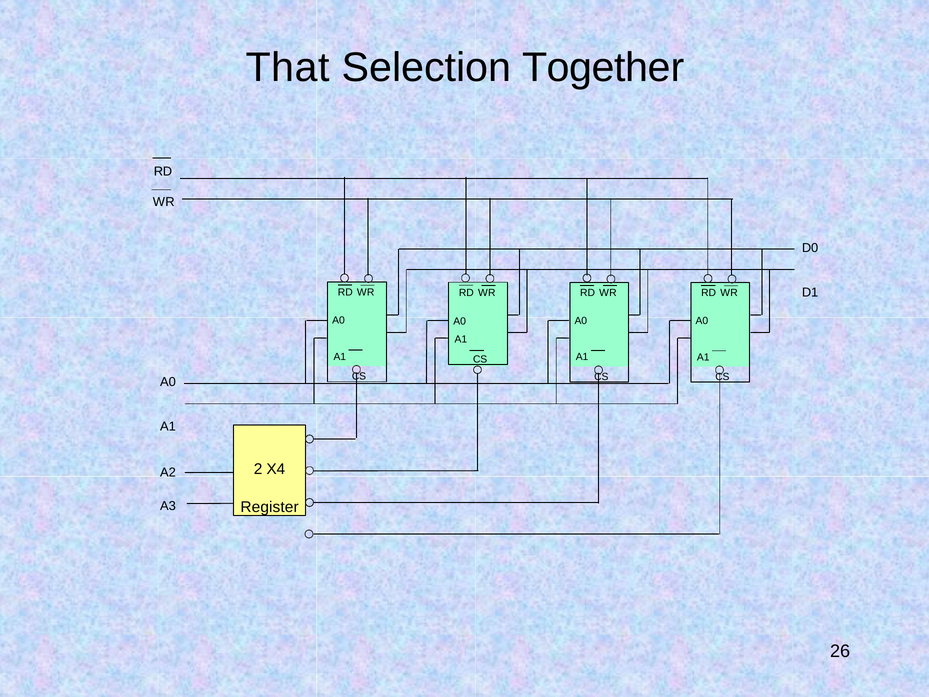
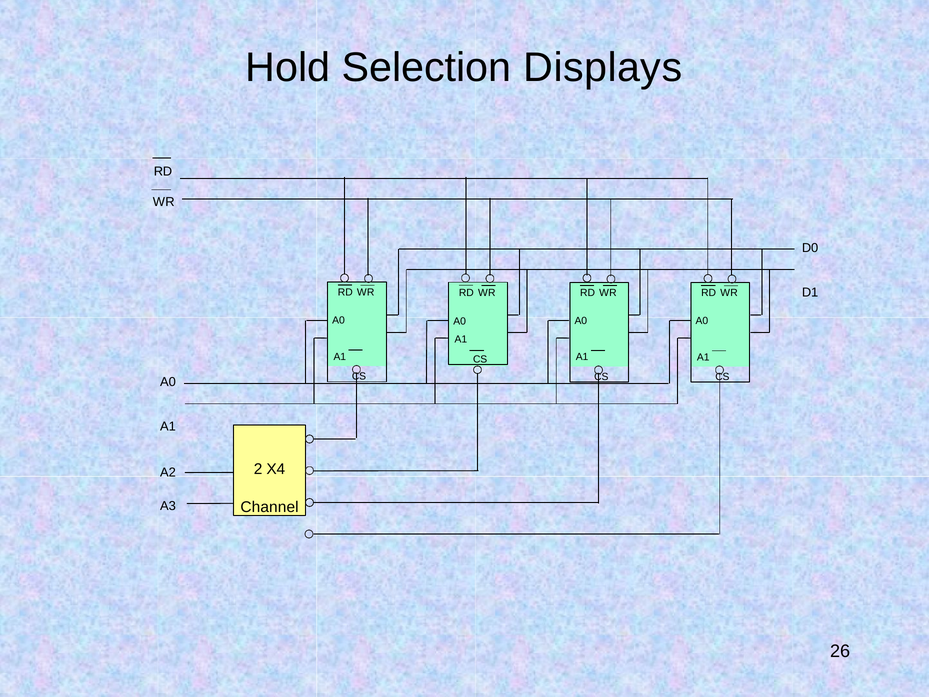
That: That -> Hold
Together: Together -> Displays
Register: Register -> Channel
